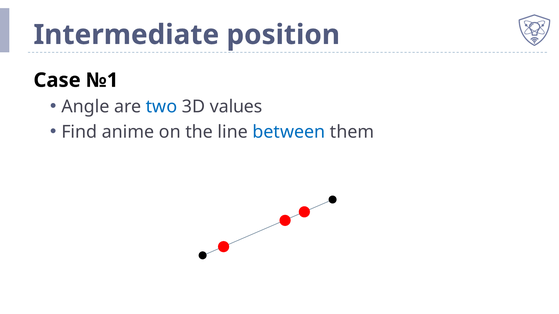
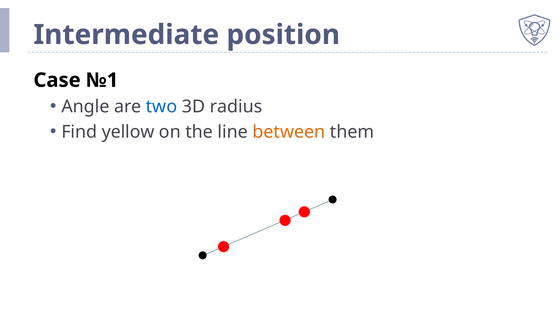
values: values -> radius
anime: anime -> yellow
between colour: blue -> orange
